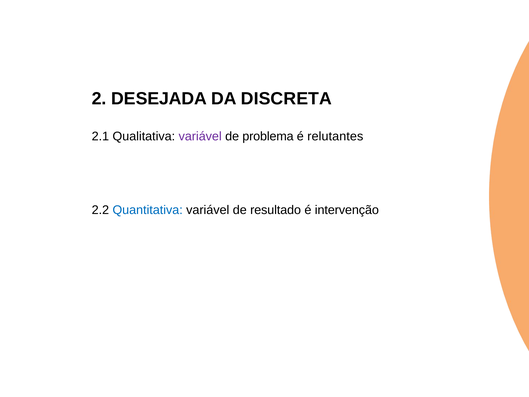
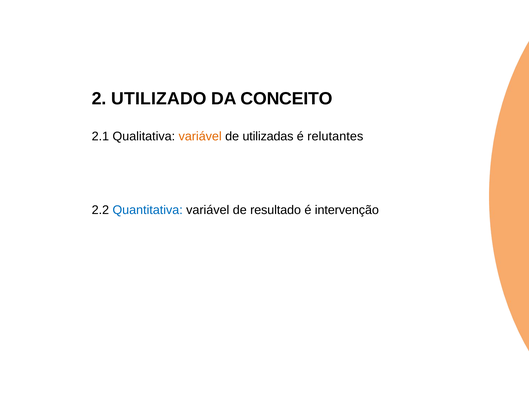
DESEJADA: DESEJADA -> UTILIZADO
DISCRETA: DISCRETA -> CONCEITO
variável at (200, 136) colour: purple -> orange
problema: problema -> utilizadas
